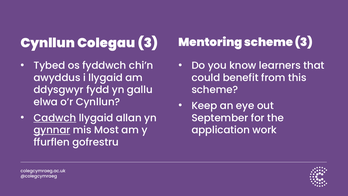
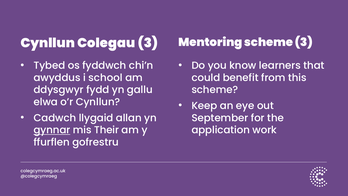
i llygaid: llygaid -> school
Cadwch underline: present -> none
Most: Most -> Their
